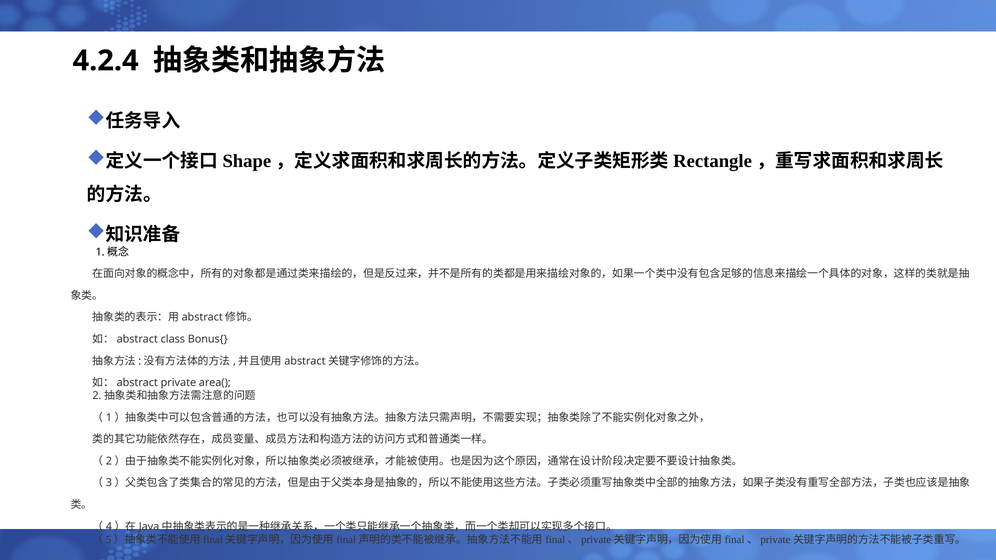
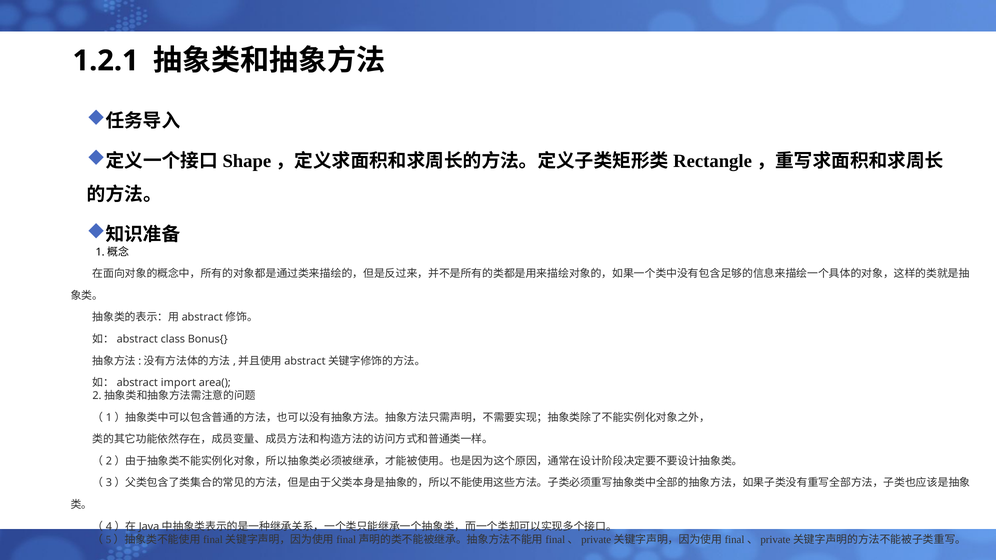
4.2.4: 4.2.4 -> 1.2.1
private: private -> import
